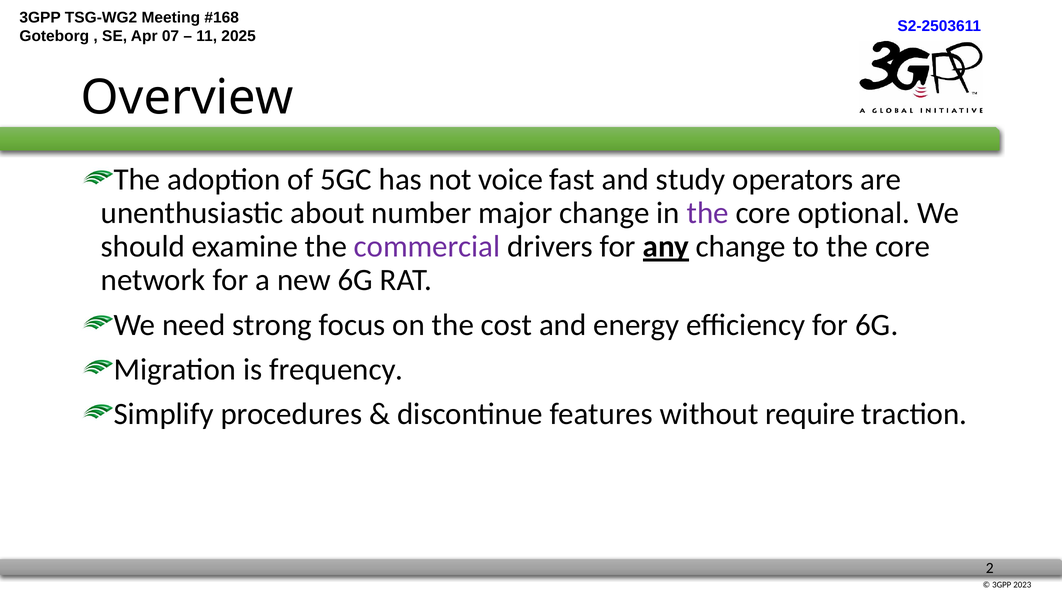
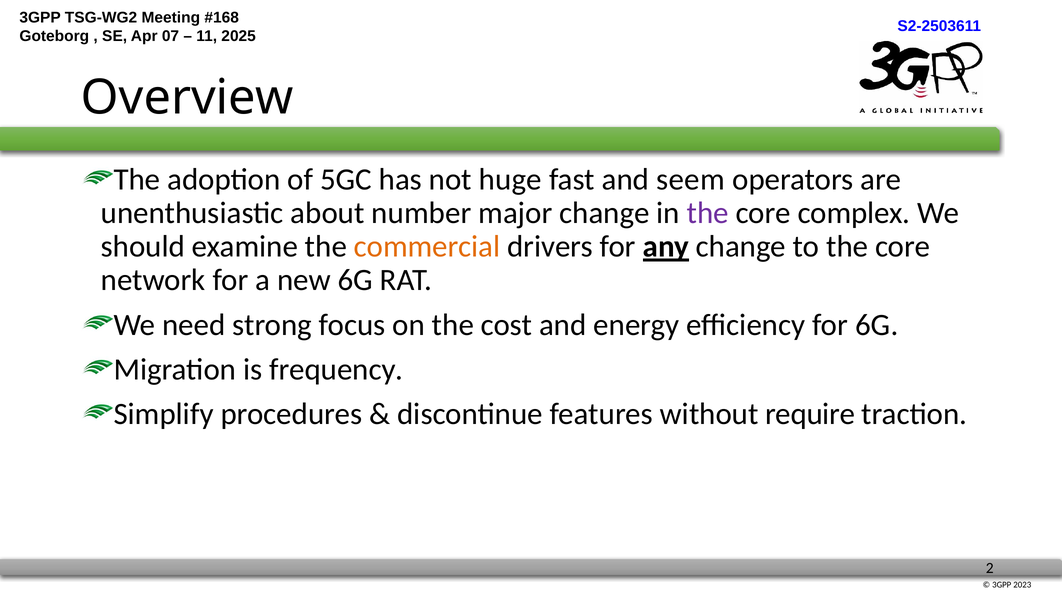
voice: voice -> huge
study: study -> seem
optional: optional -> complex
commercial colour: purple -> orange
